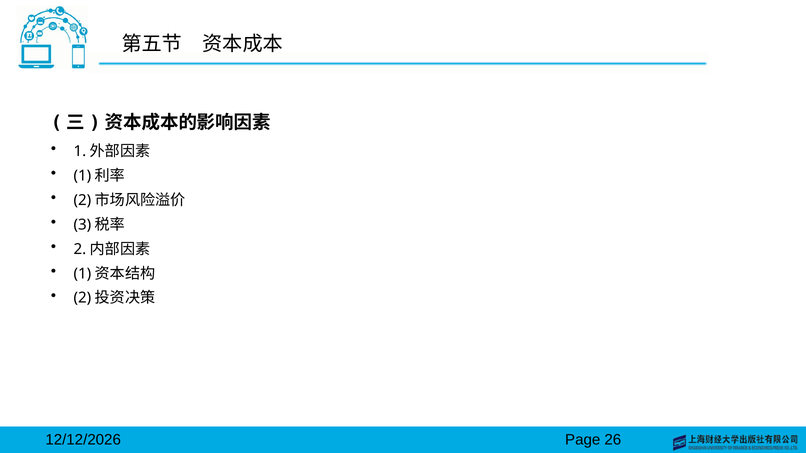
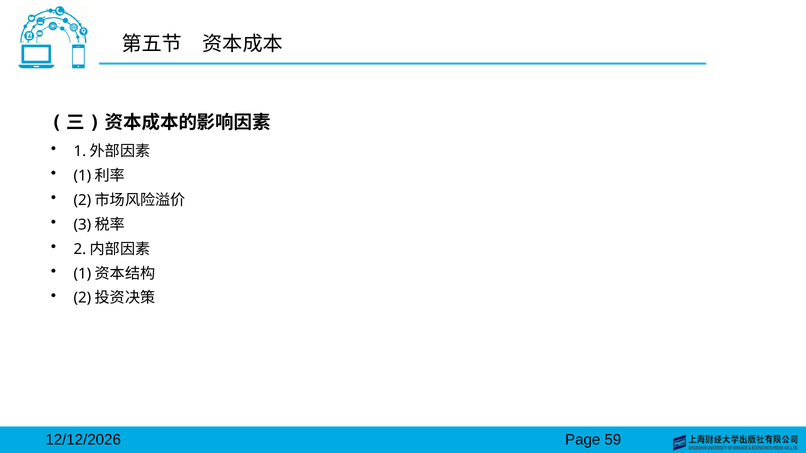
26: 26 -> 59
